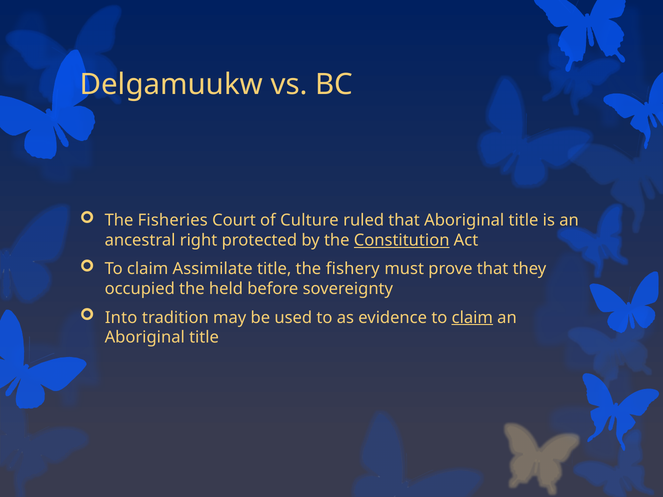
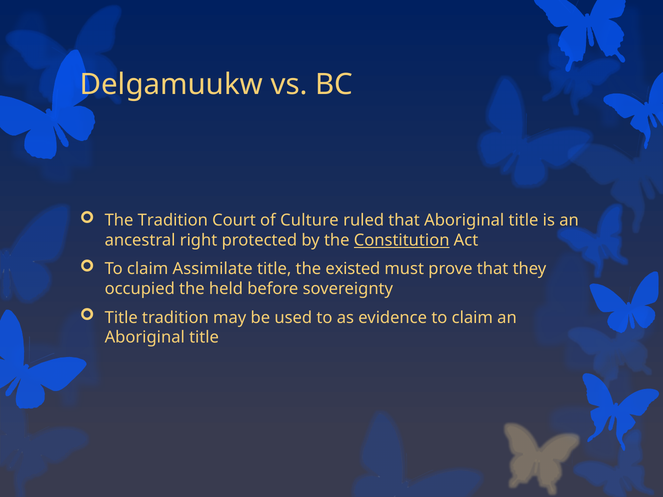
The Fisheries: Fisheries -> Tradition
fishery: fishery -> existed
Into at (121, 318): Into -> Title
claim at (472, 318) underline: present -> none
